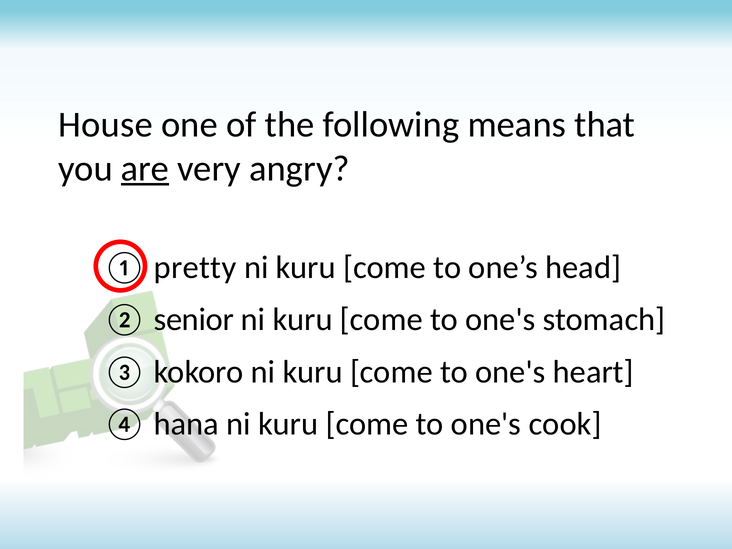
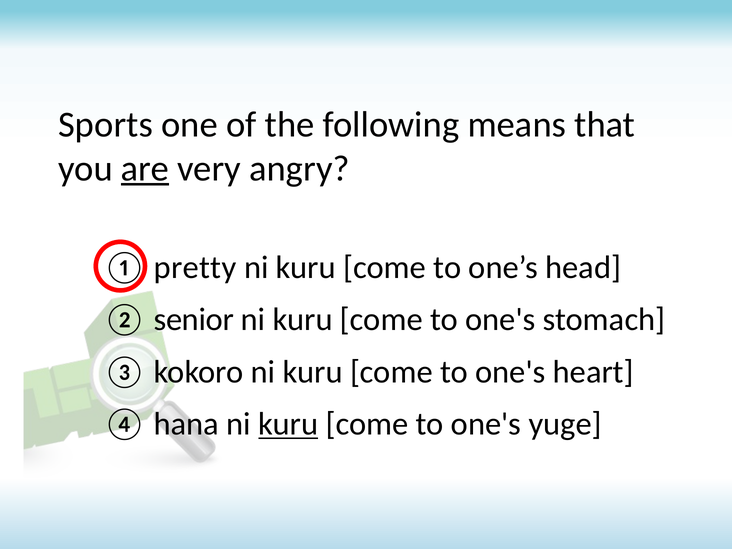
House: House -> Sports
kuru at (288, 424) underline: none -> present
cook: cook -> yuge
